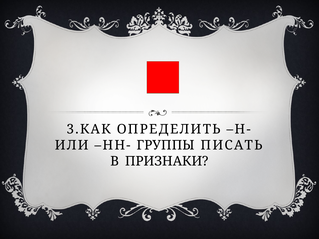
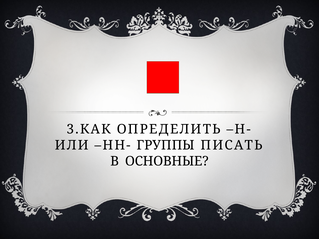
ПРИЗНАКИ: ПРИЗНАКИ -> ОСНОВНЫЕ
